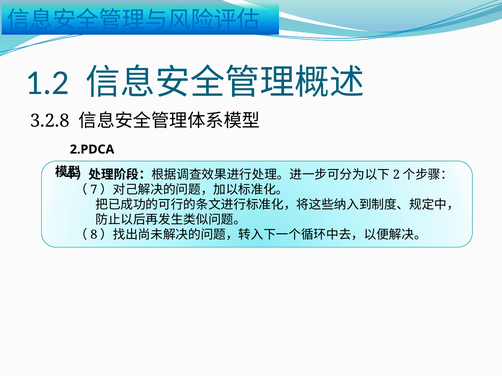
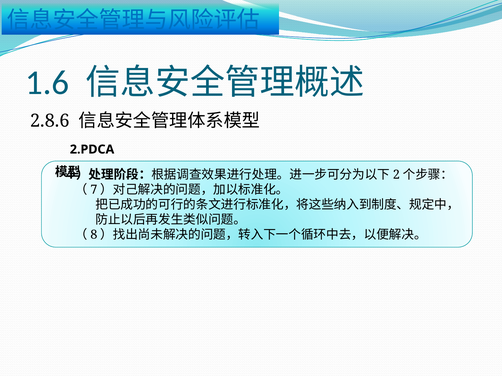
1.2: 1.2 -> 1.6
3.2.8: 3.2.8 -> 2.8.6
